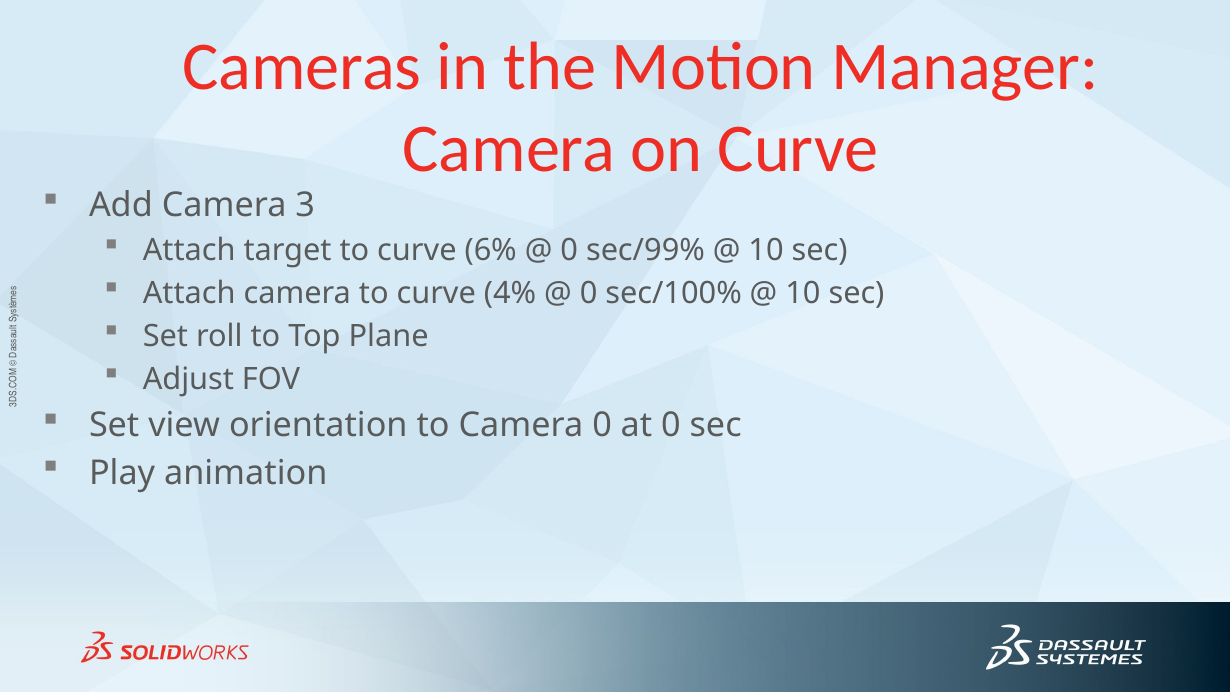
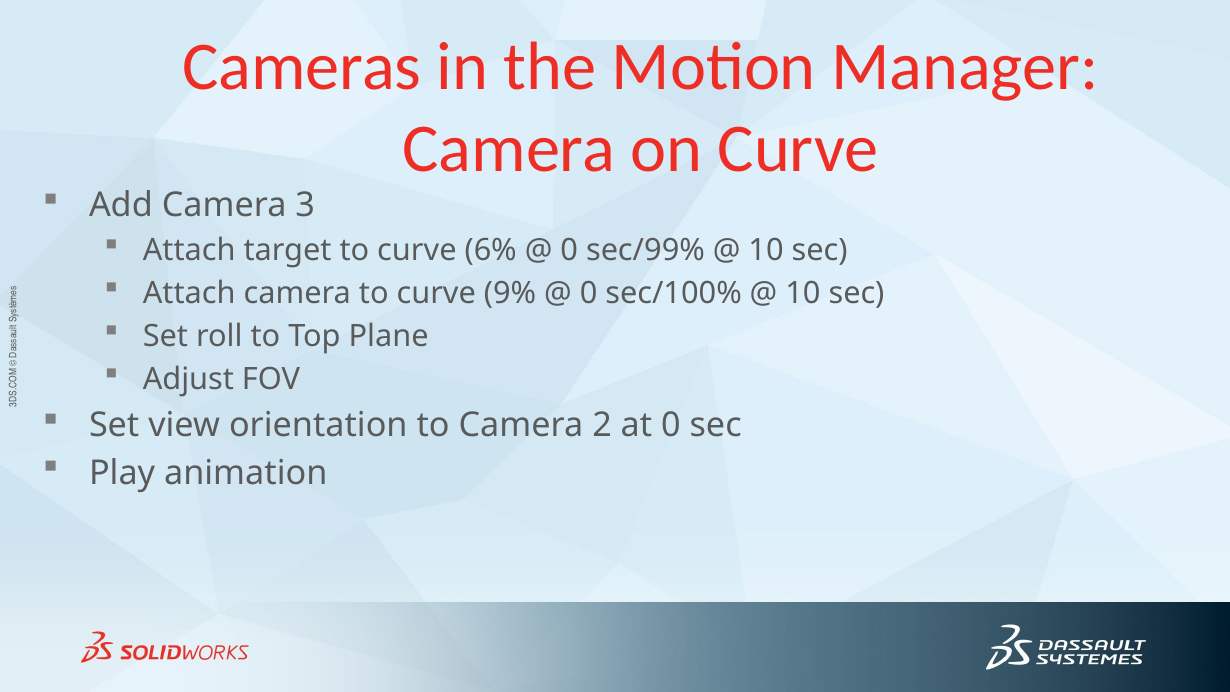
4%: 4% -> 9%
Camera 0: 0 -> 2
